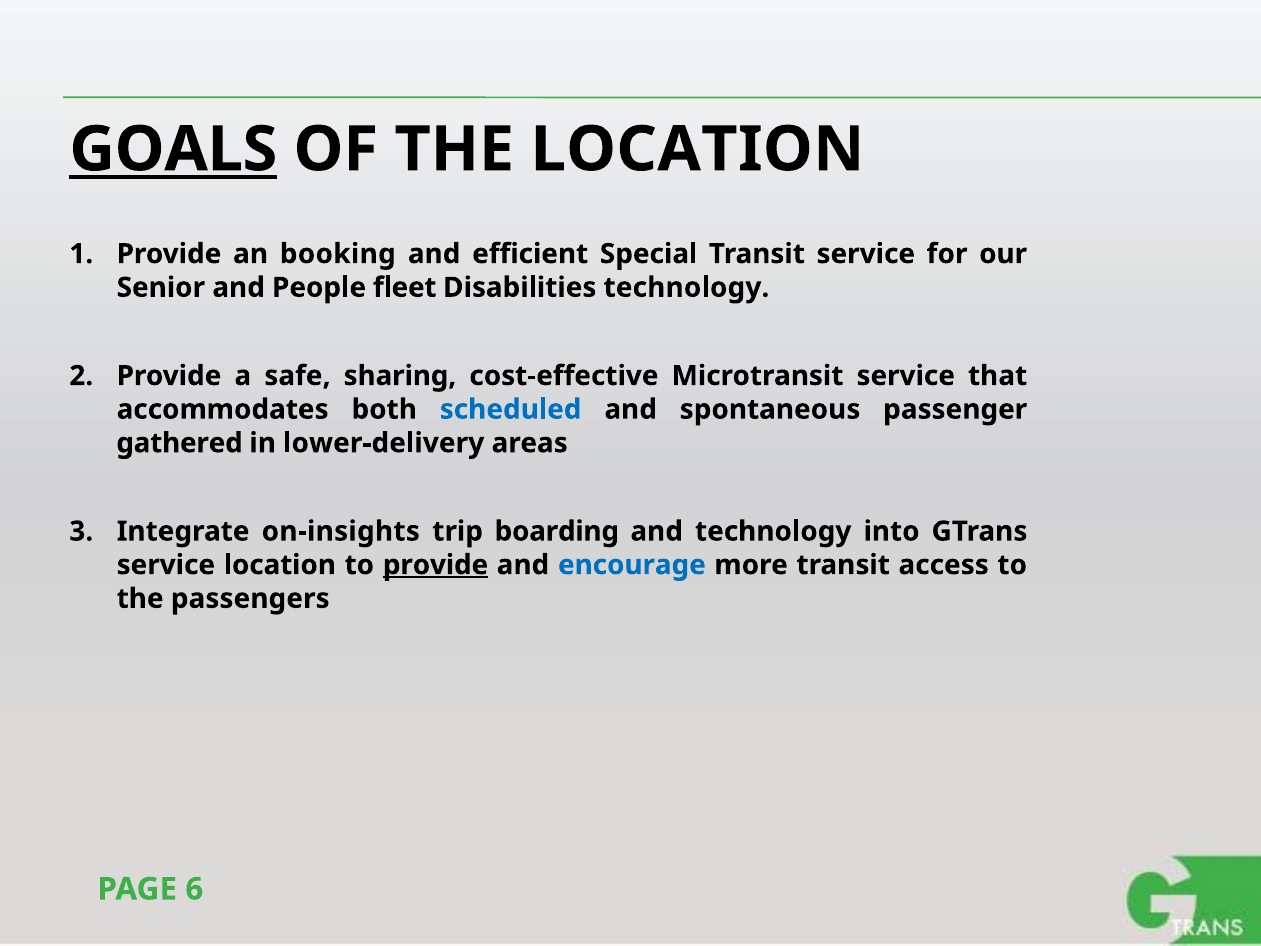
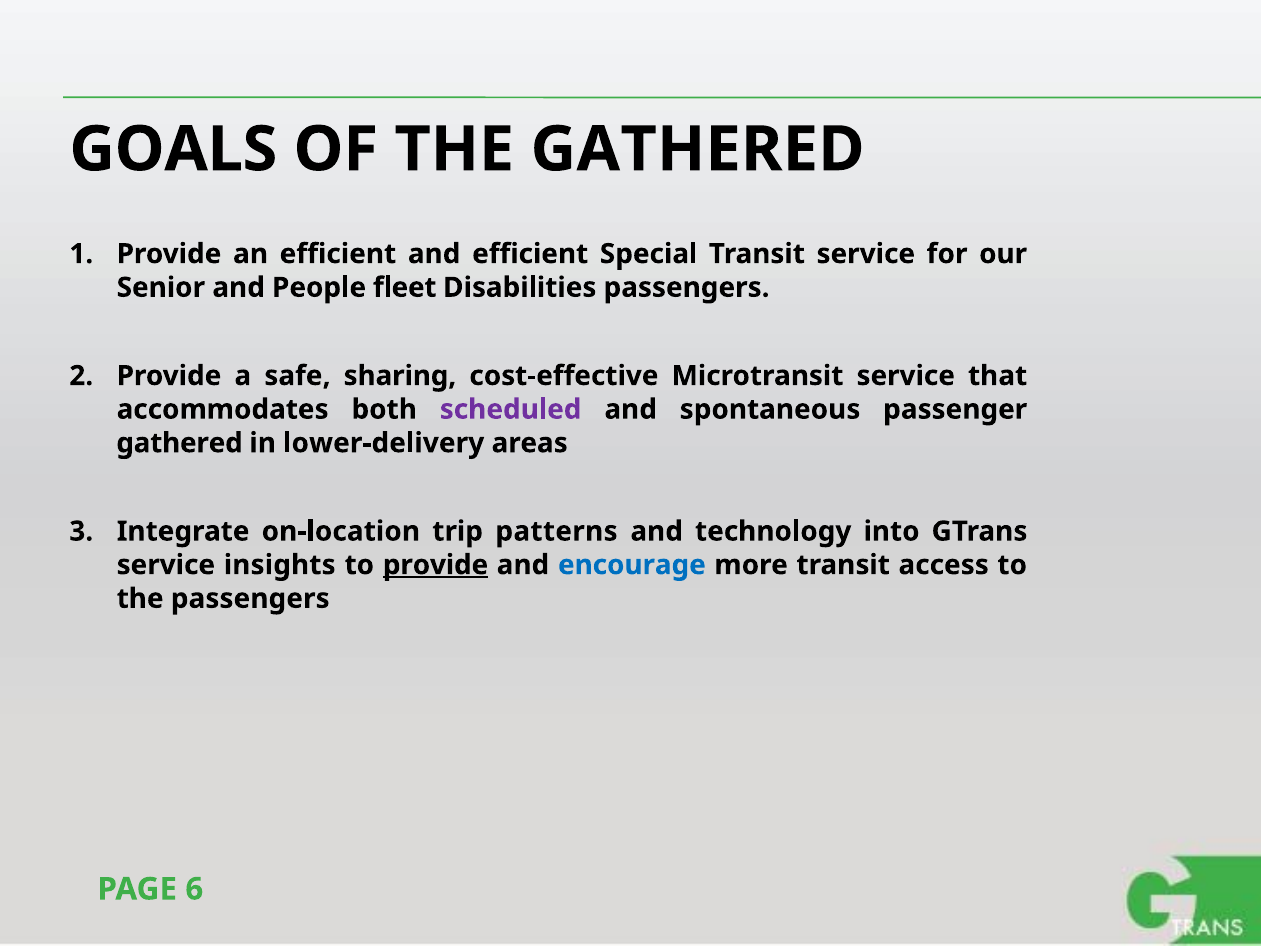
GOALS underline: present -> none
THE LOCATION: LOCATION -> GATHERED
an booking: booking -> efficient
Disabilities technology: technology -> passengers
scheduled colour: blue -> purple
on-insights: on-insights -> on-location
boarding: boarding -> patterns
service location: location -> insights
